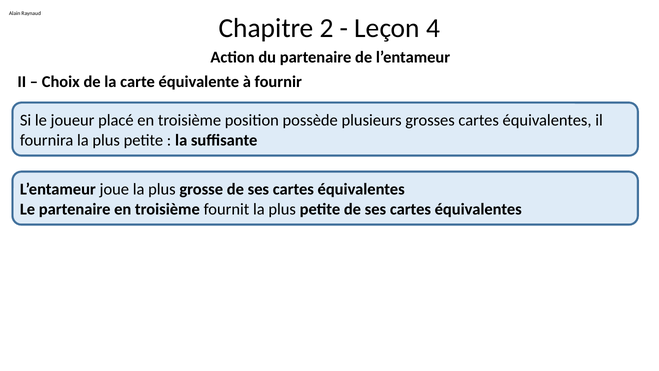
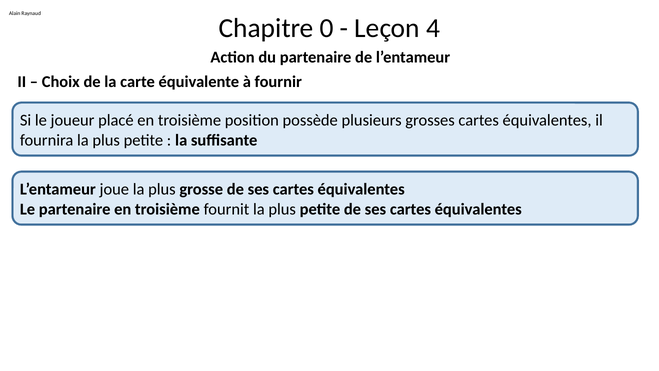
2: 2 -> 0
